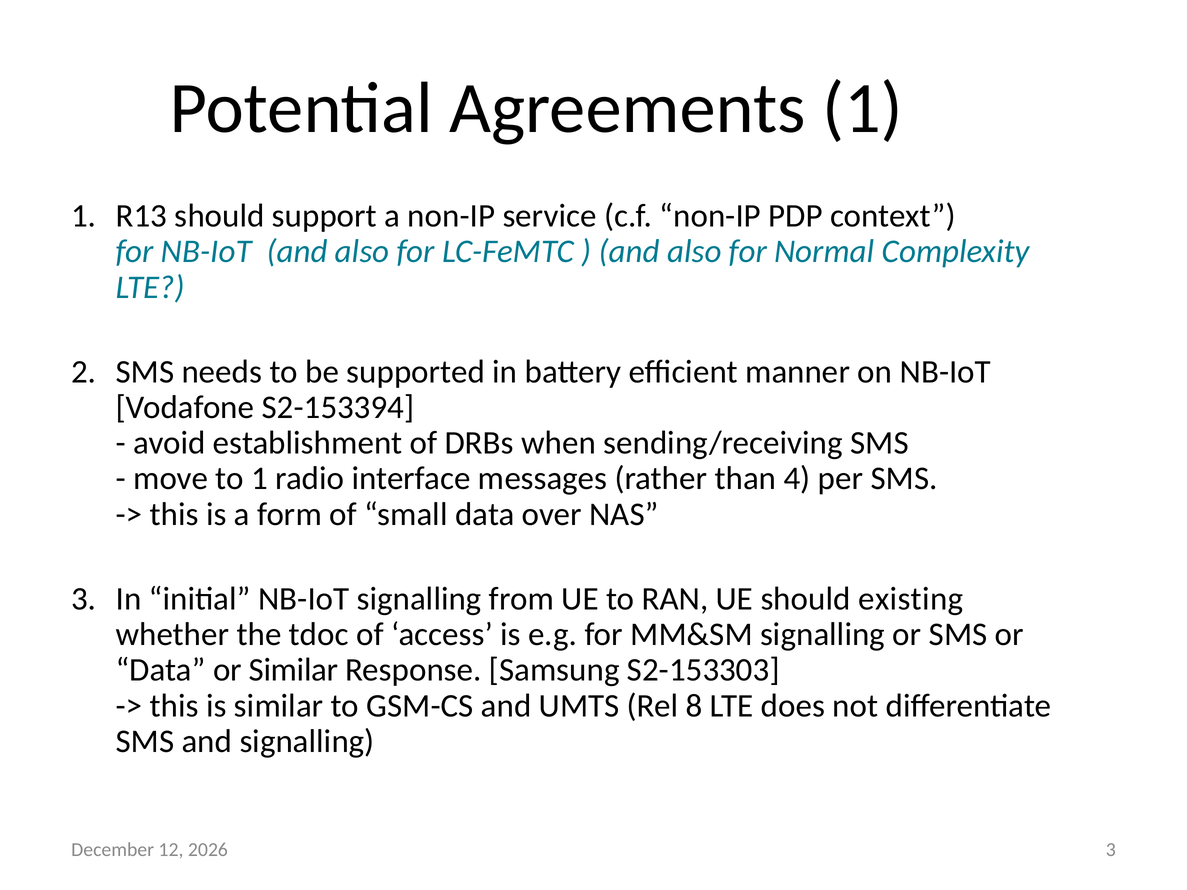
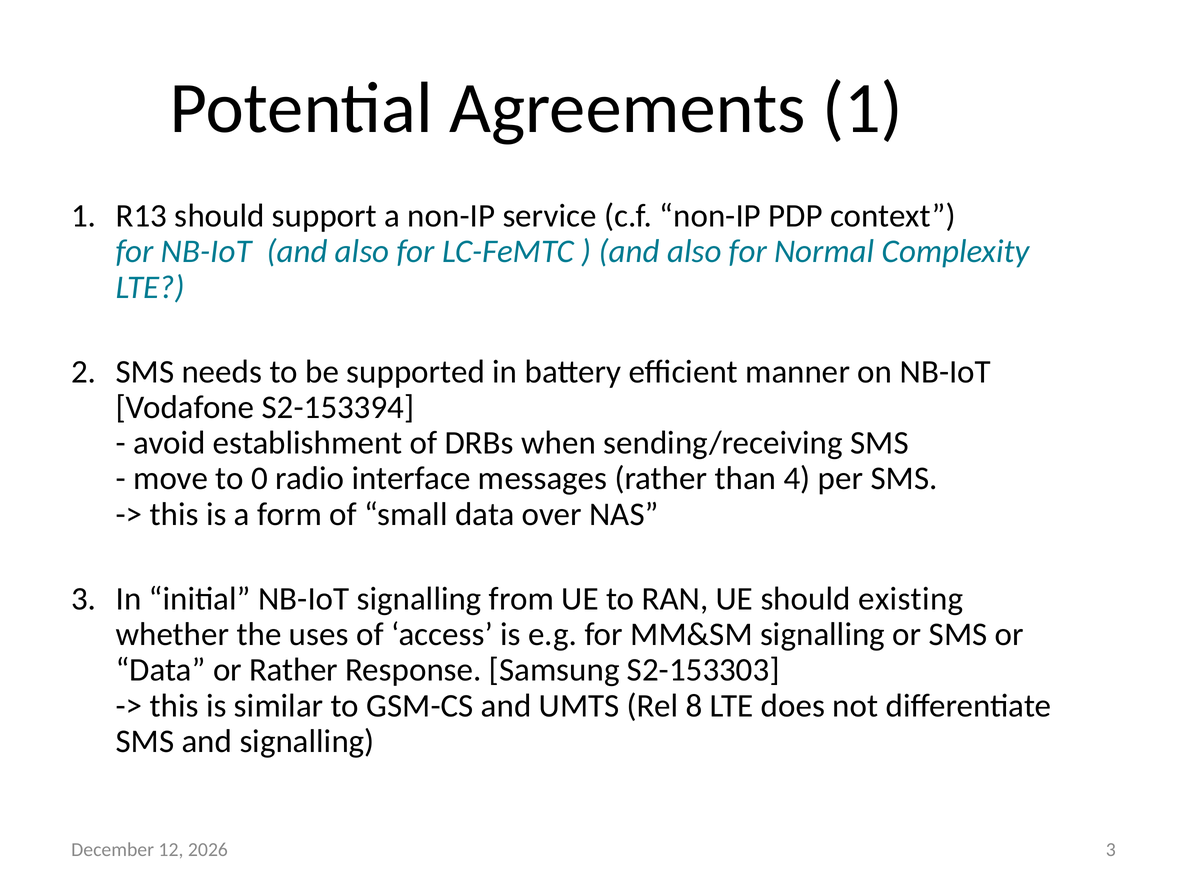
to 1: 1 -> 0
tdoc: tdoc -> uses
or Similar: Similar -> Rather
